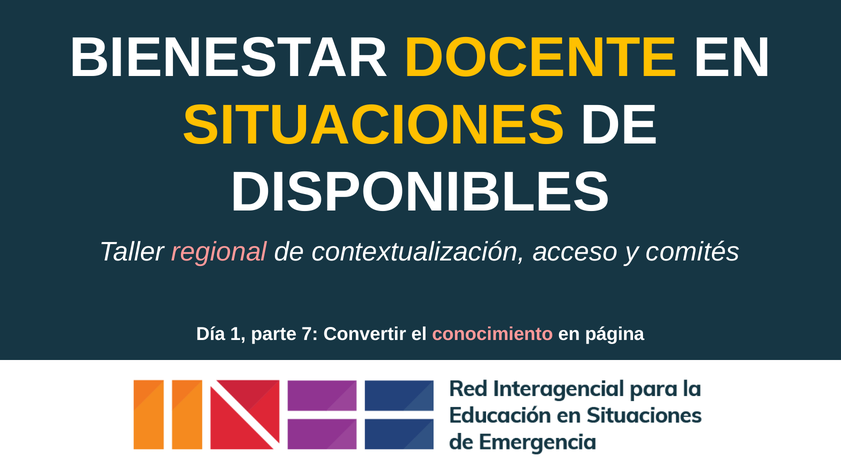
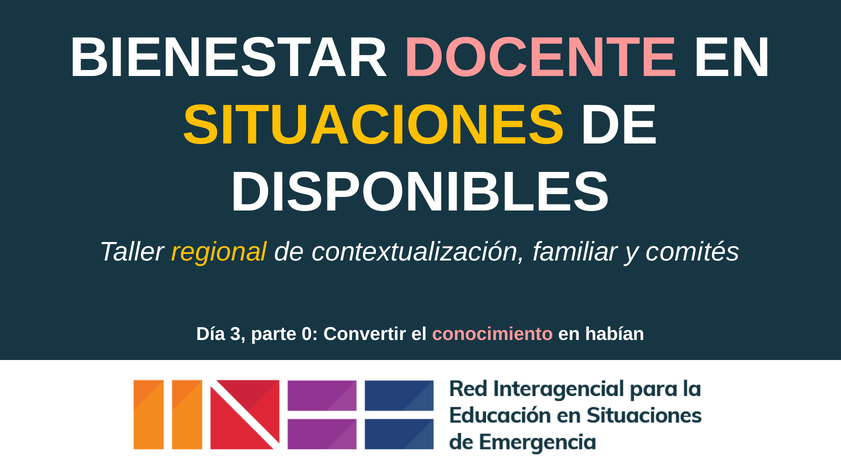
DOCENTE colour: yellow -> pink
regional colour: pink -> yellow
acceso: acceso -> familiar
1: 1 -> 3
7: 7 -> 0
página: página -> habían
